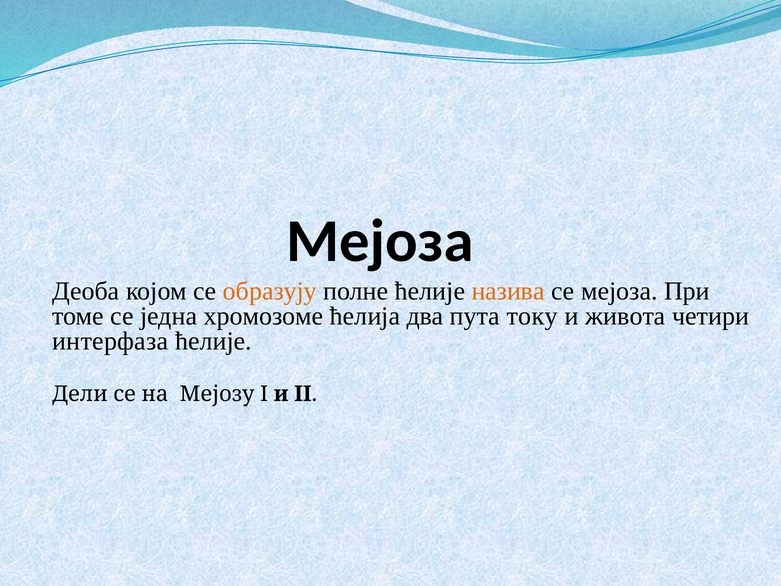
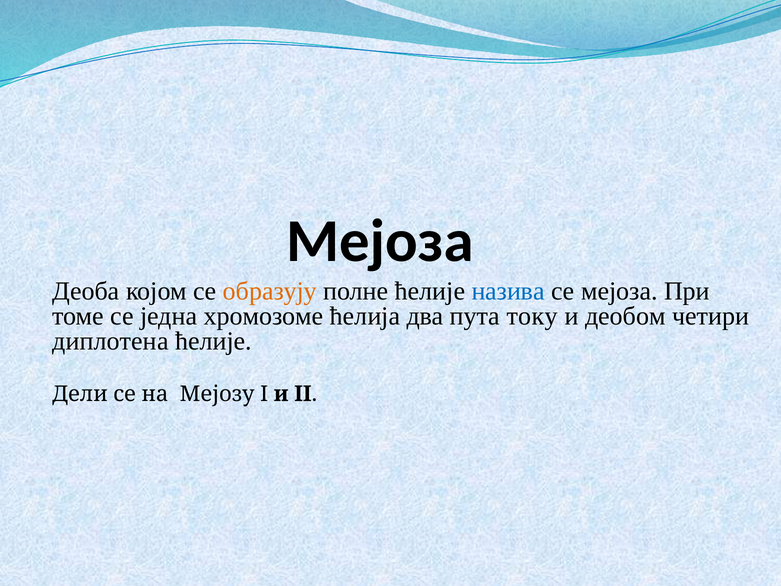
назива colour: orange -> blue
живота: живота -> деобом
интерфаза: интерфаза -> диплотена
